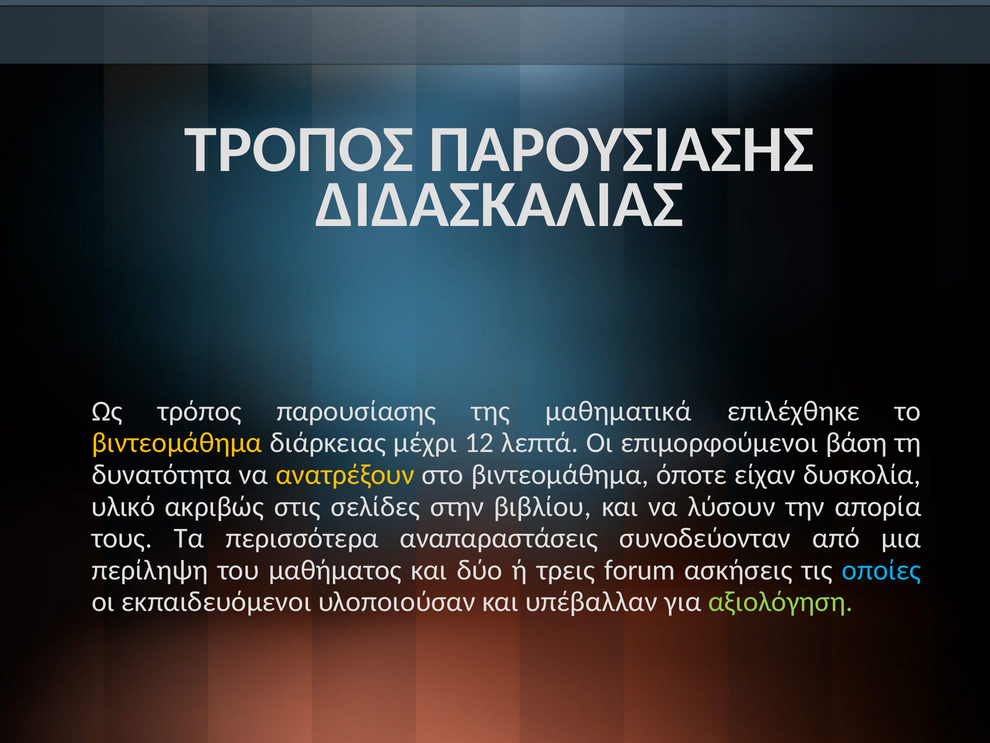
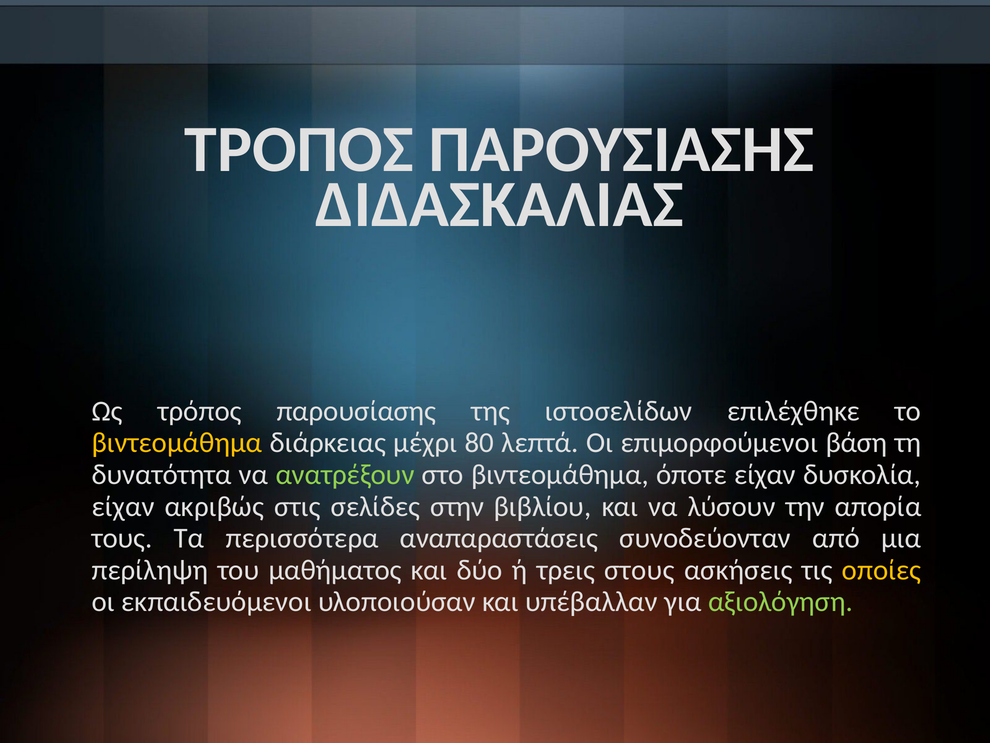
μαθηματικά: μαθηματικά -> ιστοσελίδων
12: 12 -> 80
ανατρέξουν colour: yellow -> light green
υλικό at (123, 506): υλικό -> είχαν
forum: forum -> στους
οποίες colour: light blue -> yellow
